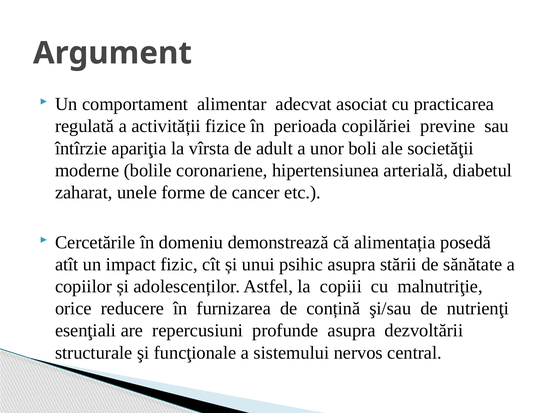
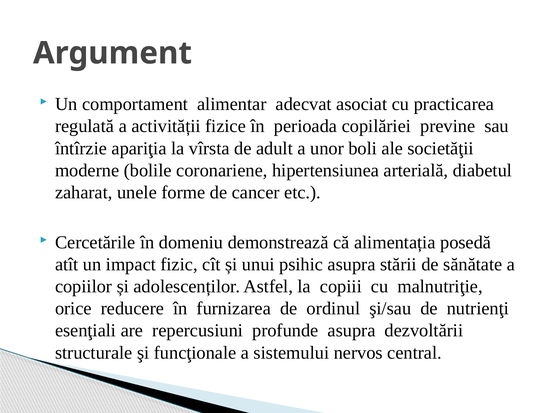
conțină: conțină -> ordinul
